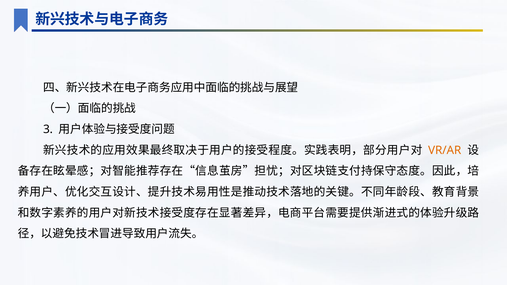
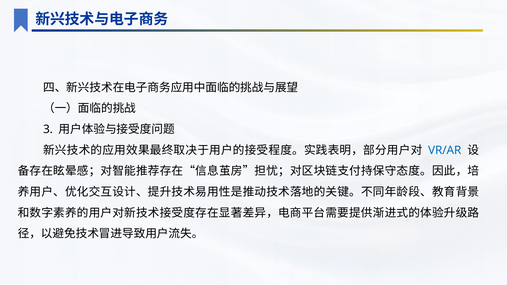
VR/AR colour: orange -> blue
